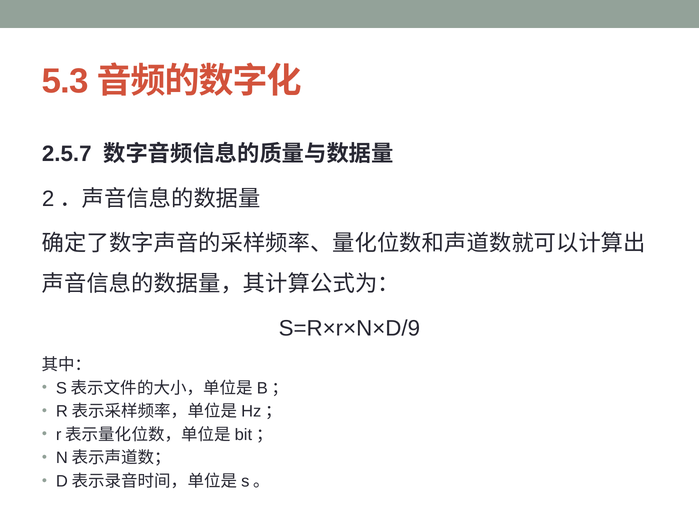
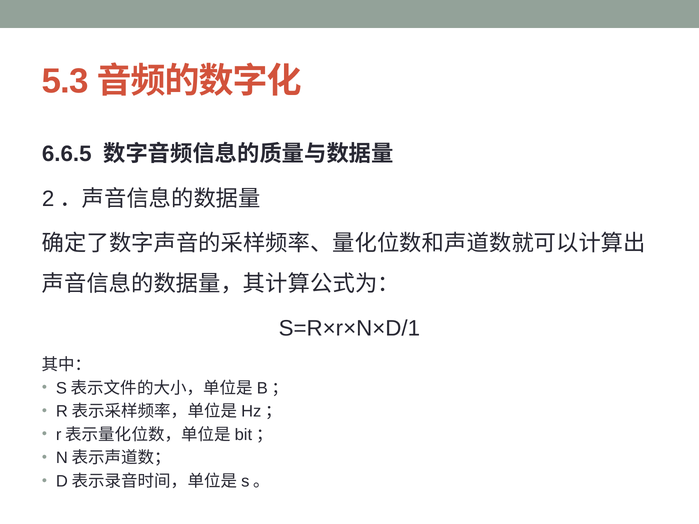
2.5.7: 2.5.7 -> 6.6.5
S=R×r×N×D/9: S=R×r×N×D/9 -> S=R×r×N×D/1
